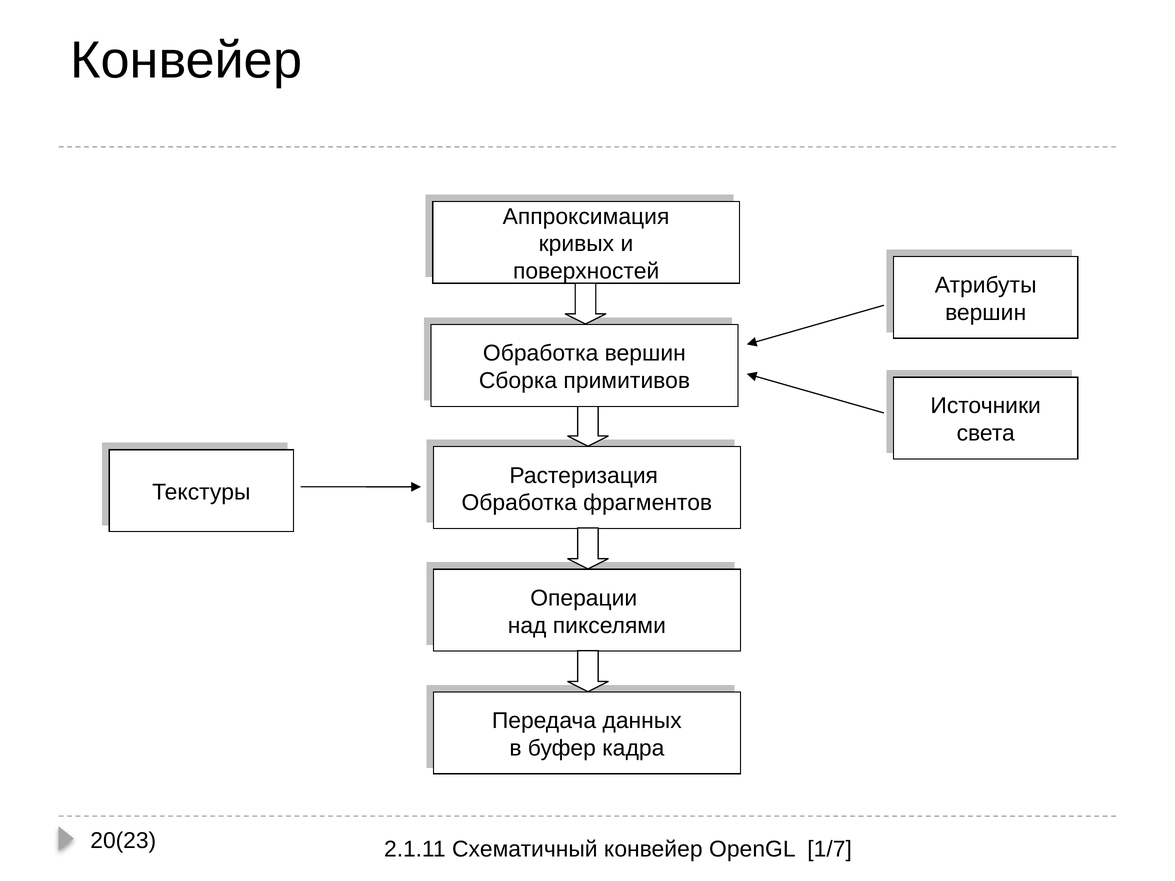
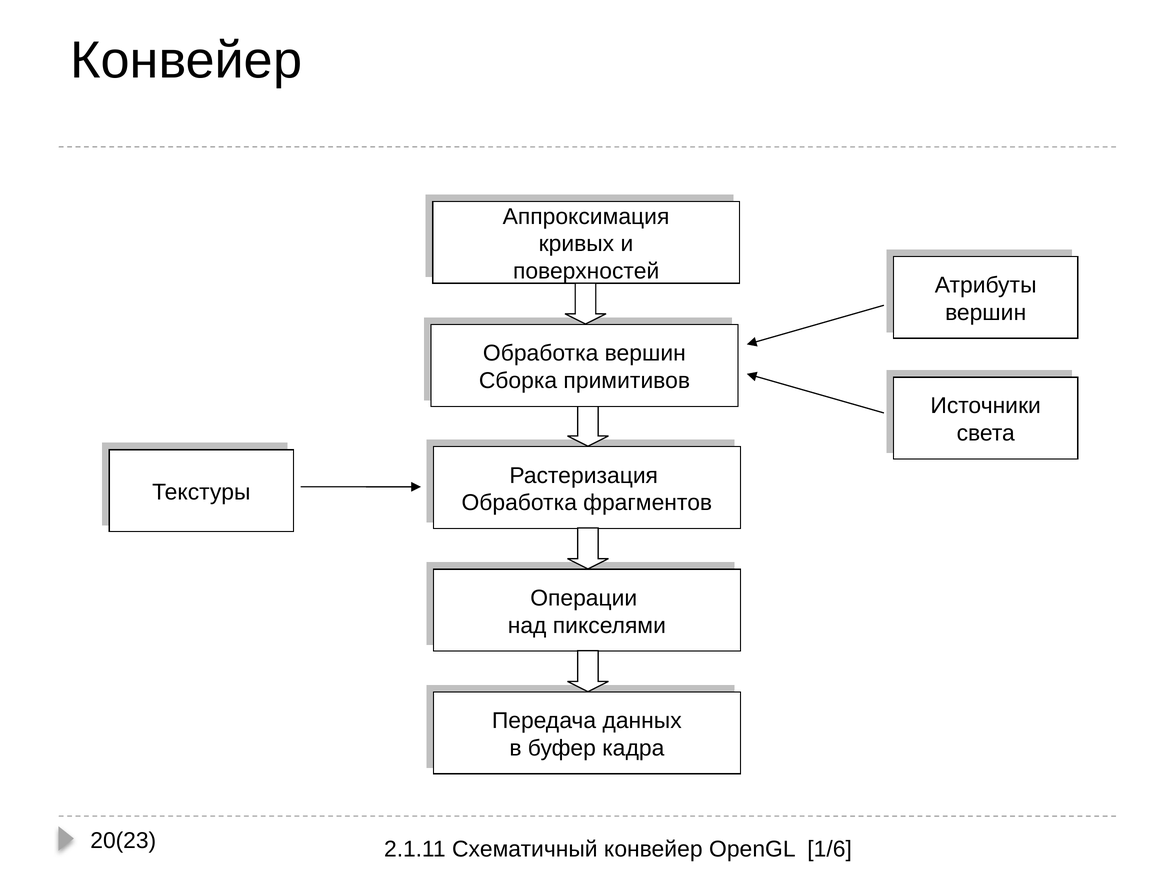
1/7: 1/7 -> 1/6
